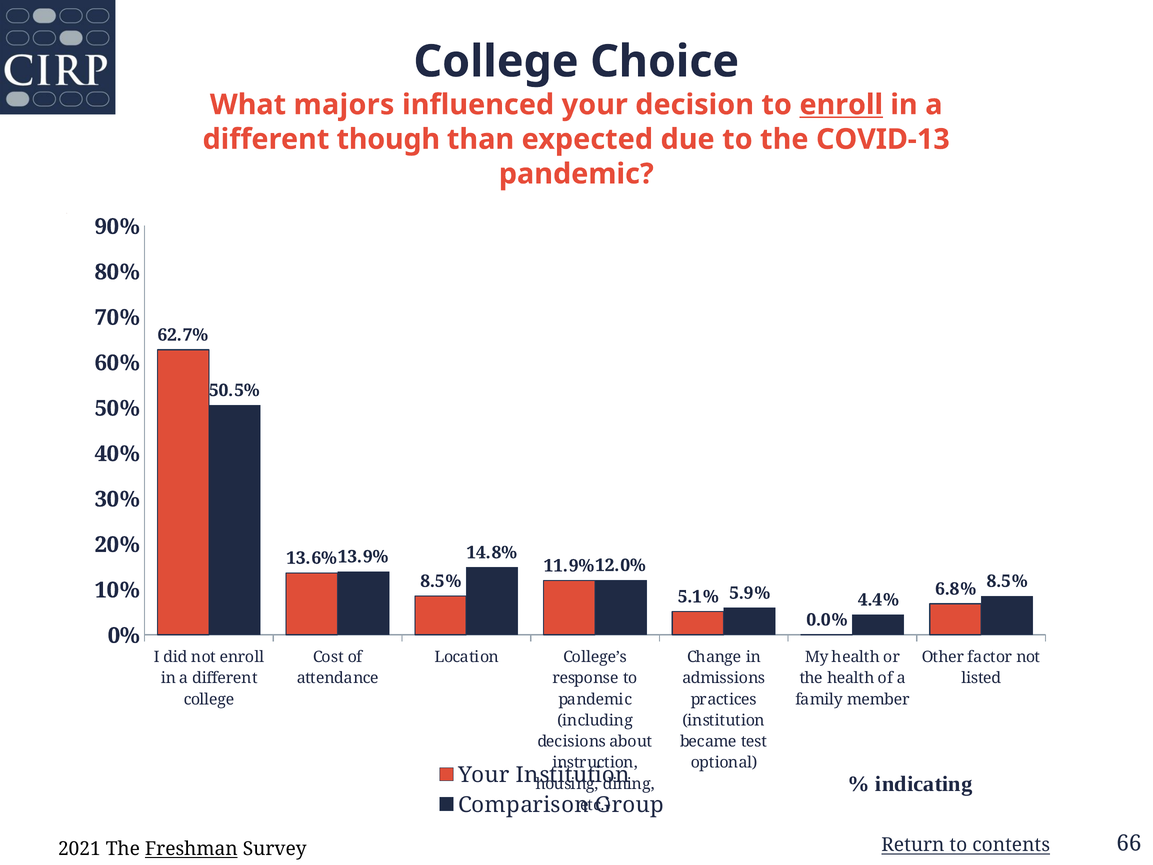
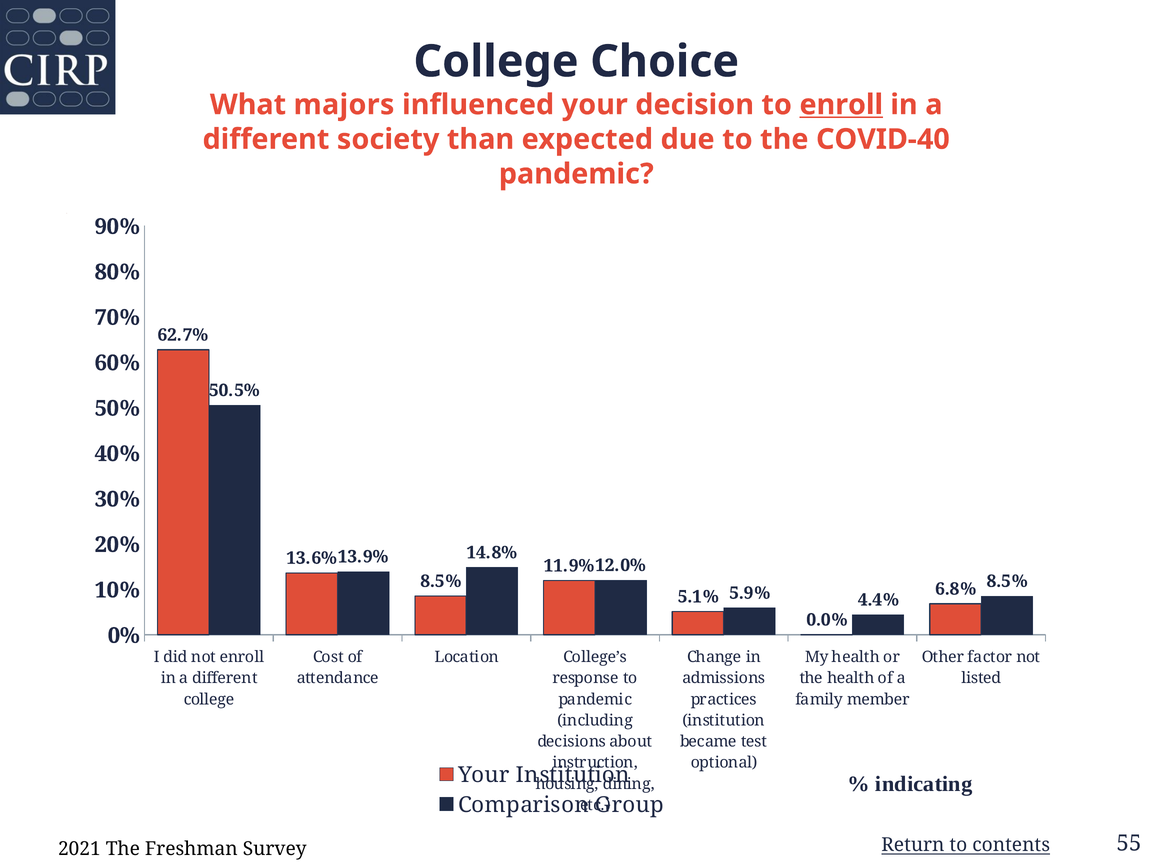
though: though -> society
COVID-13: COVID-13 -> COVID-40
Freshman underline: present -> none
66: 66 -> 55
